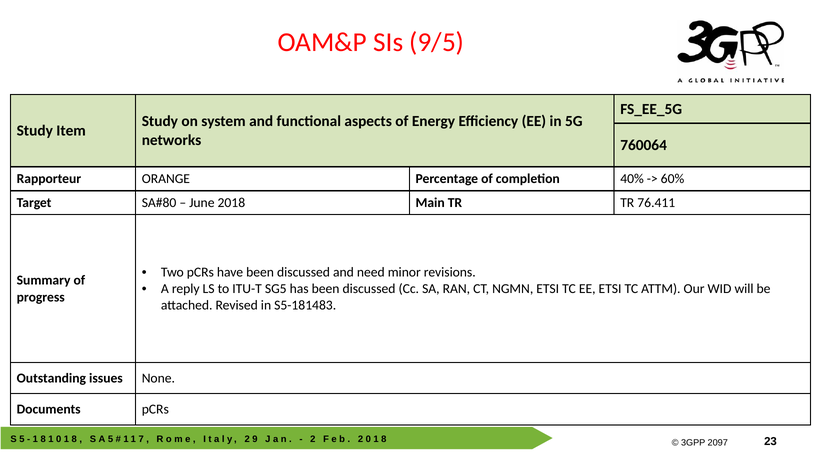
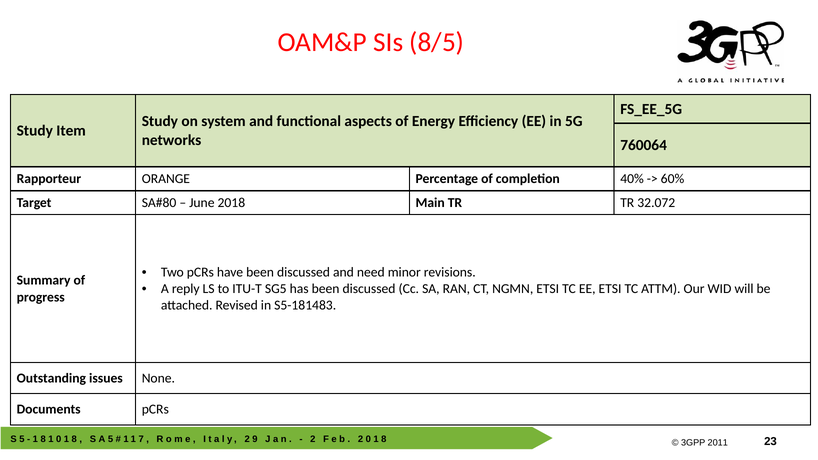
9/5: 9/5 -> 8/5
76.411: 76.411 -> 32.072
2097: 2097 -> 2011
